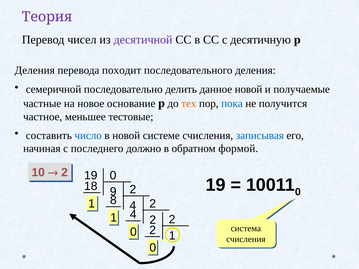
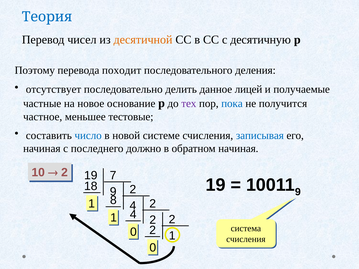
Теория colour: purple -> blue
десятичной colour: purple -> orange
Деления at (35, 70): Деления -> Поэтому
семеричной: семеричной -> отсутствует
данное новой: новой -> лицей
тех colour: orange -> purple
обратном формой: формой -> начиная
19 0: 0 -> 7
0 at (298, 192): 0 -> 9
